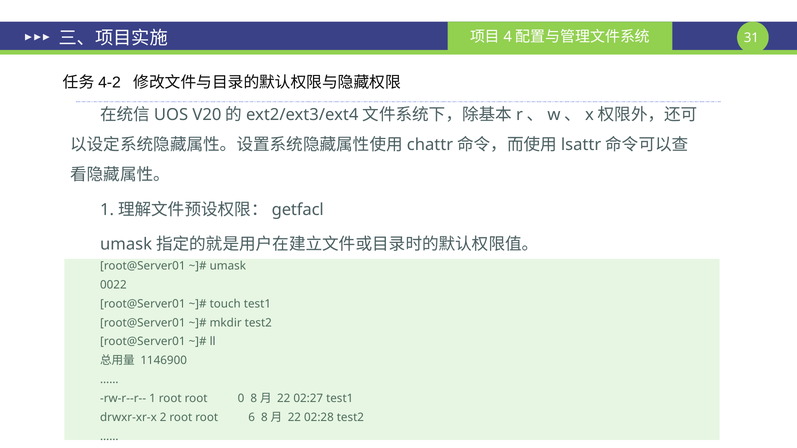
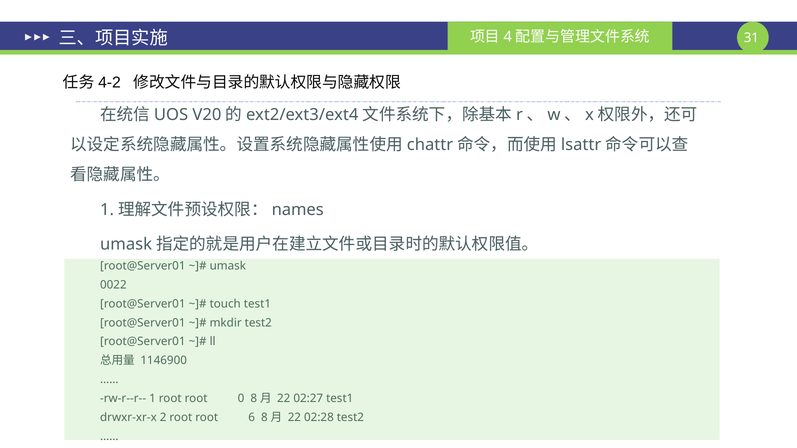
getfacl: getfacl -> names
